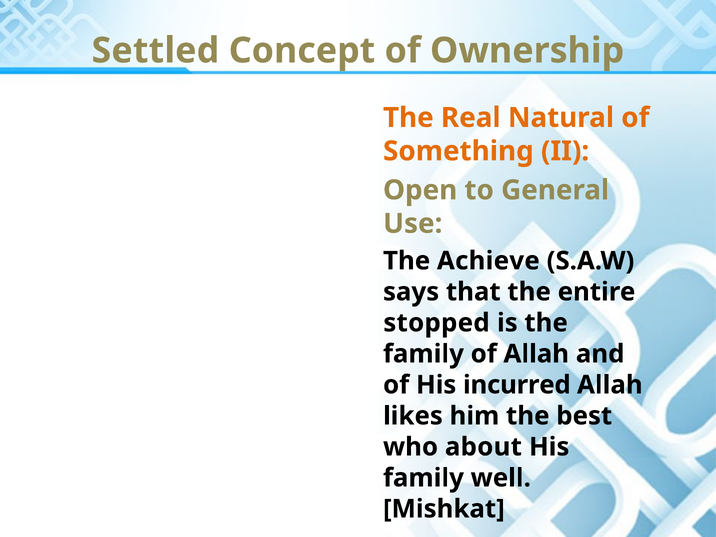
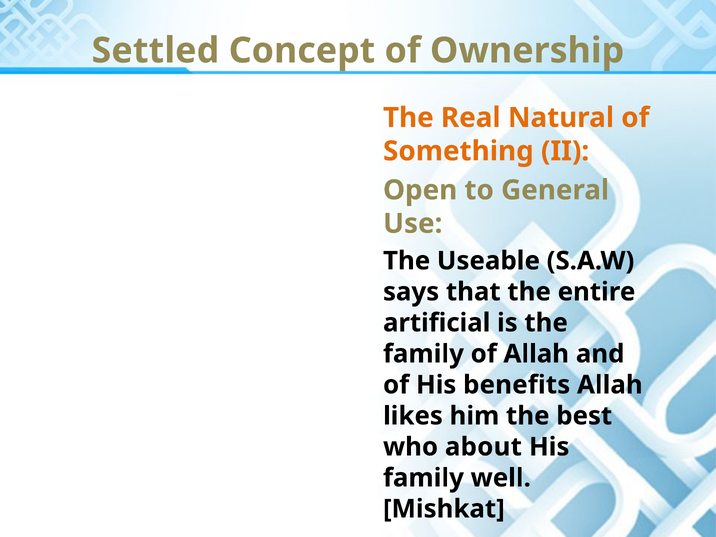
Achieve: Achieve -> Useable
stopped: stopped -> artificial
incurred: incurred -> benefits
